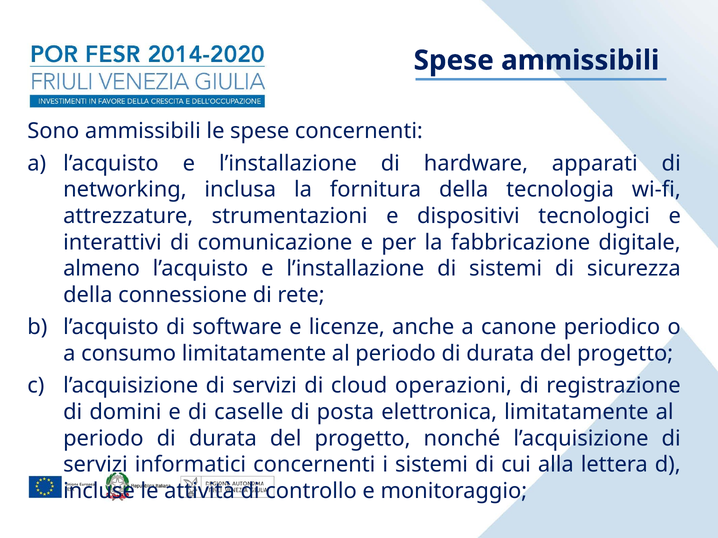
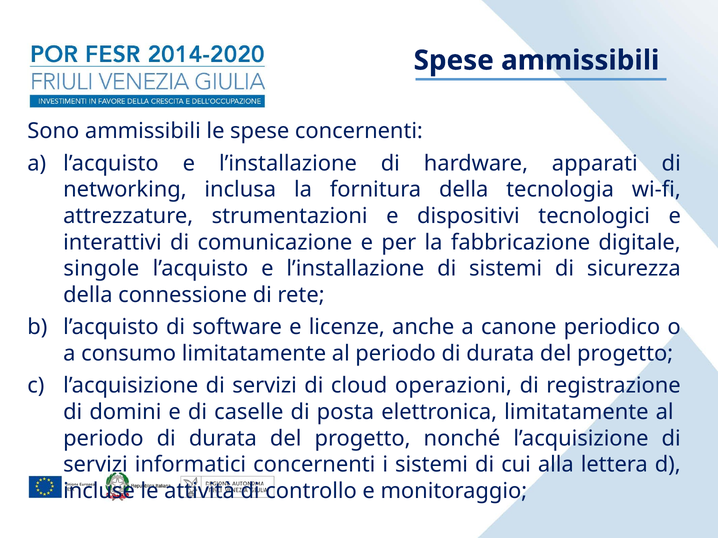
almeno: almeno -> singole
